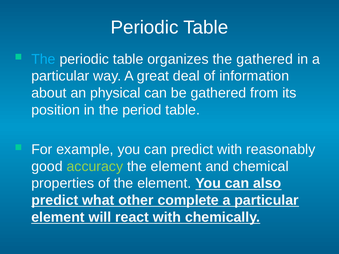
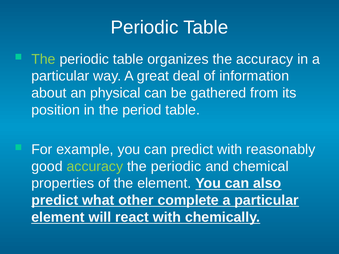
The at (43, 59) colour: light blue -> light green
the gathered: gathered -> accuracy
element at (176, 167): element -> periodic
